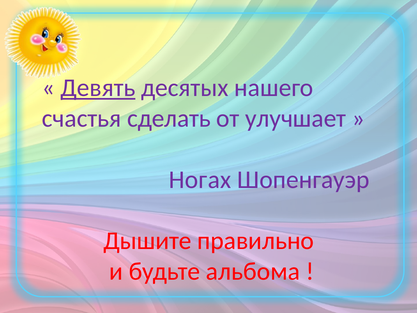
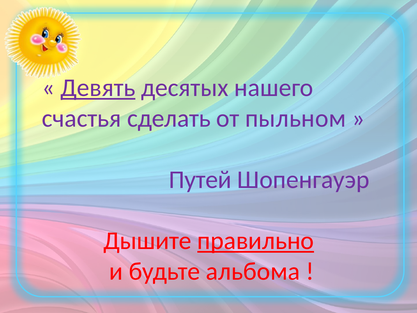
улучшает: улучшает -> пыльном
Ногах: Ногах -> Путей
правильно underline: none -> present
